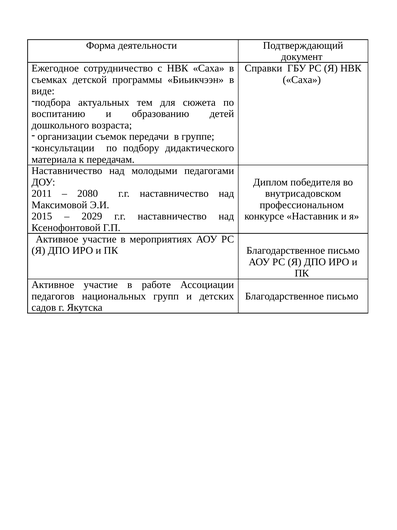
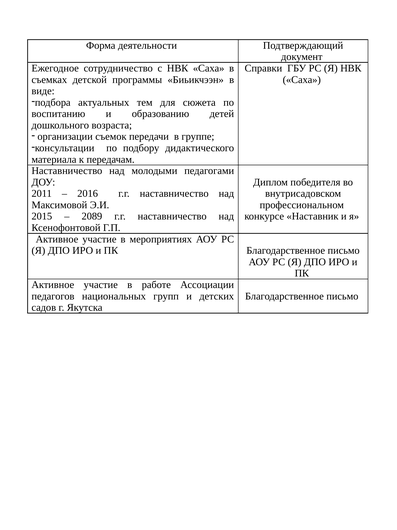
2080: 2080 -> 2016
2029: 2029 -> 2089
